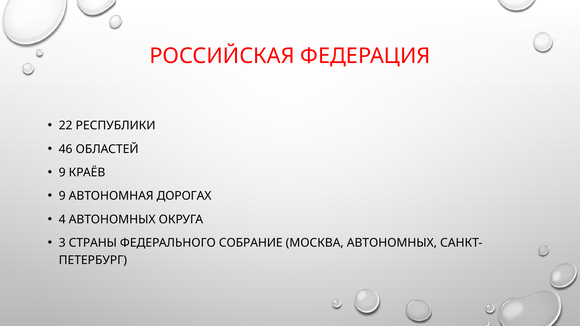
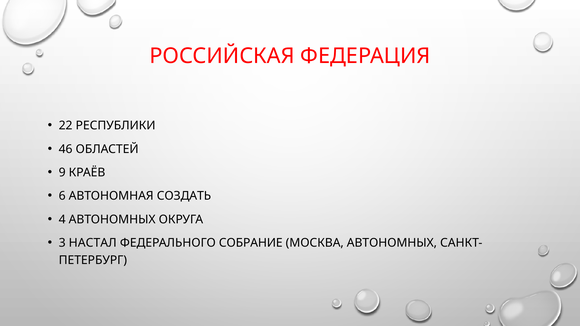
9 at (62, 196): 9 -> 6
ДОРОГАХ: ДОРОГАХ -> СОЗДАТЬ
СТРАНЫ: СТРАНЫ -> НАСТАЛ
